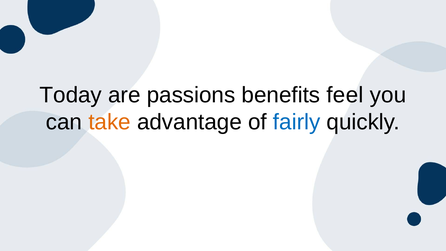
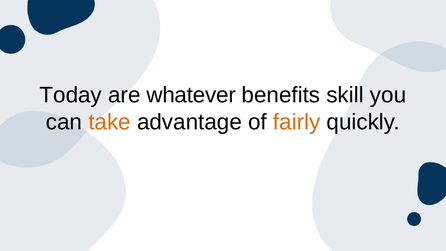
passions: passions -> whatever
feel: feel -> skill
fairly colour: blue -> orange
